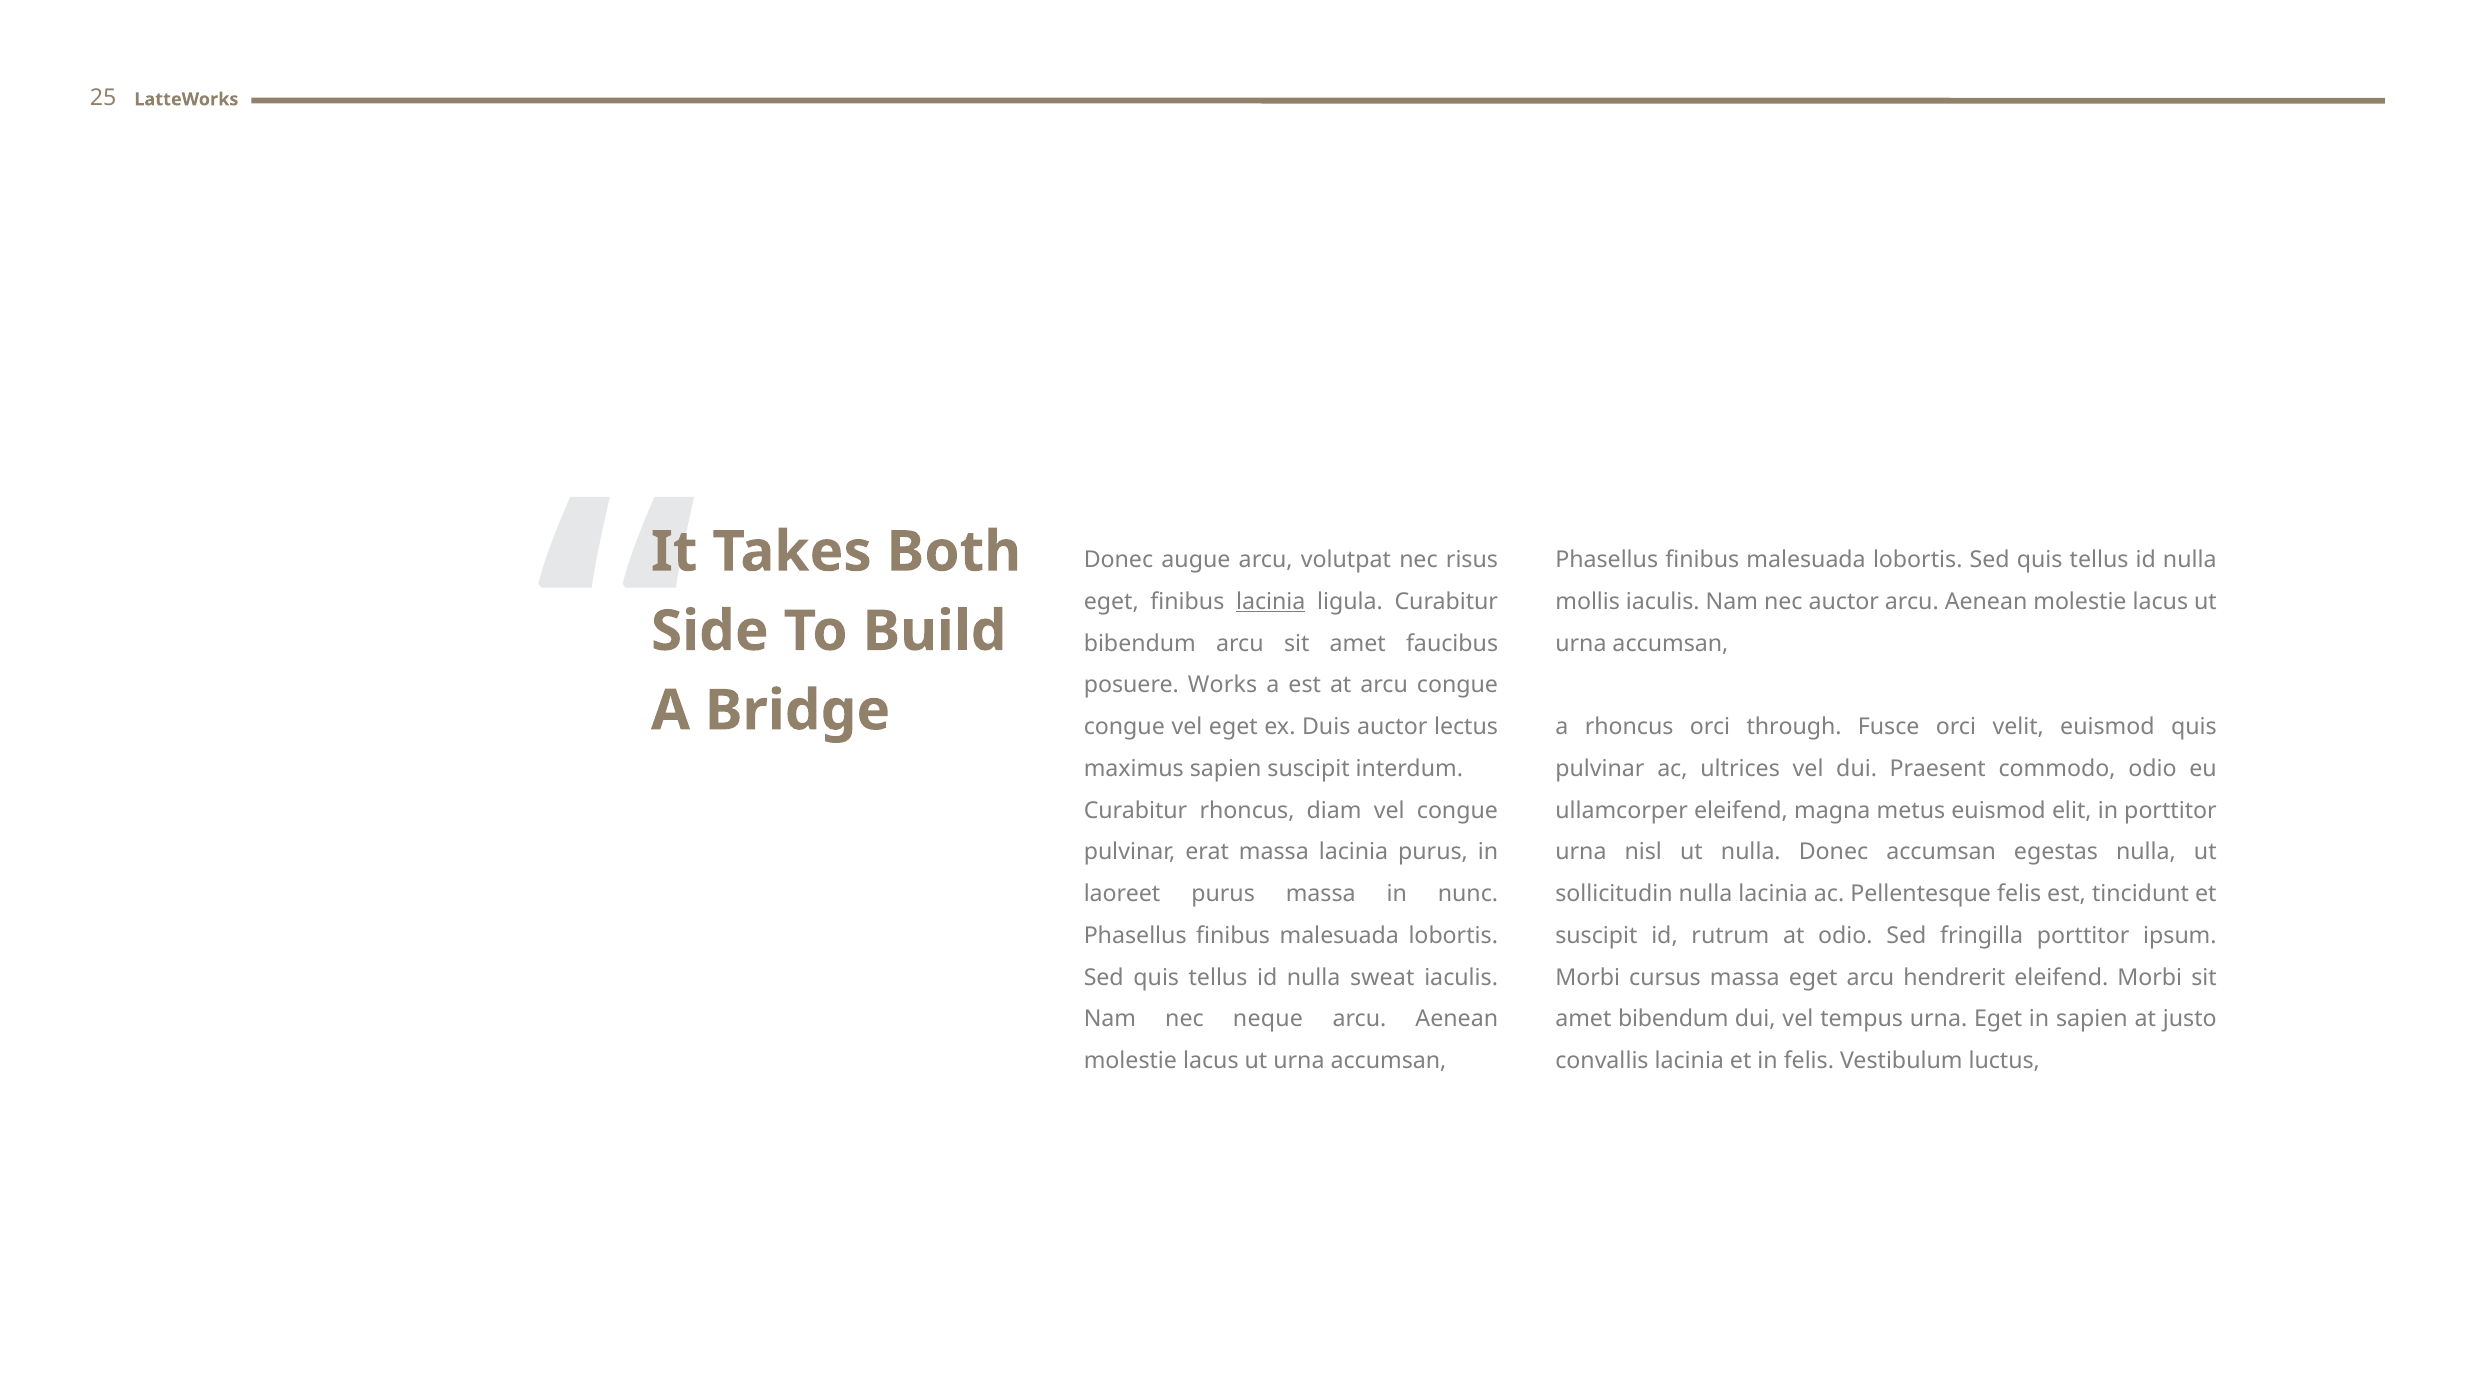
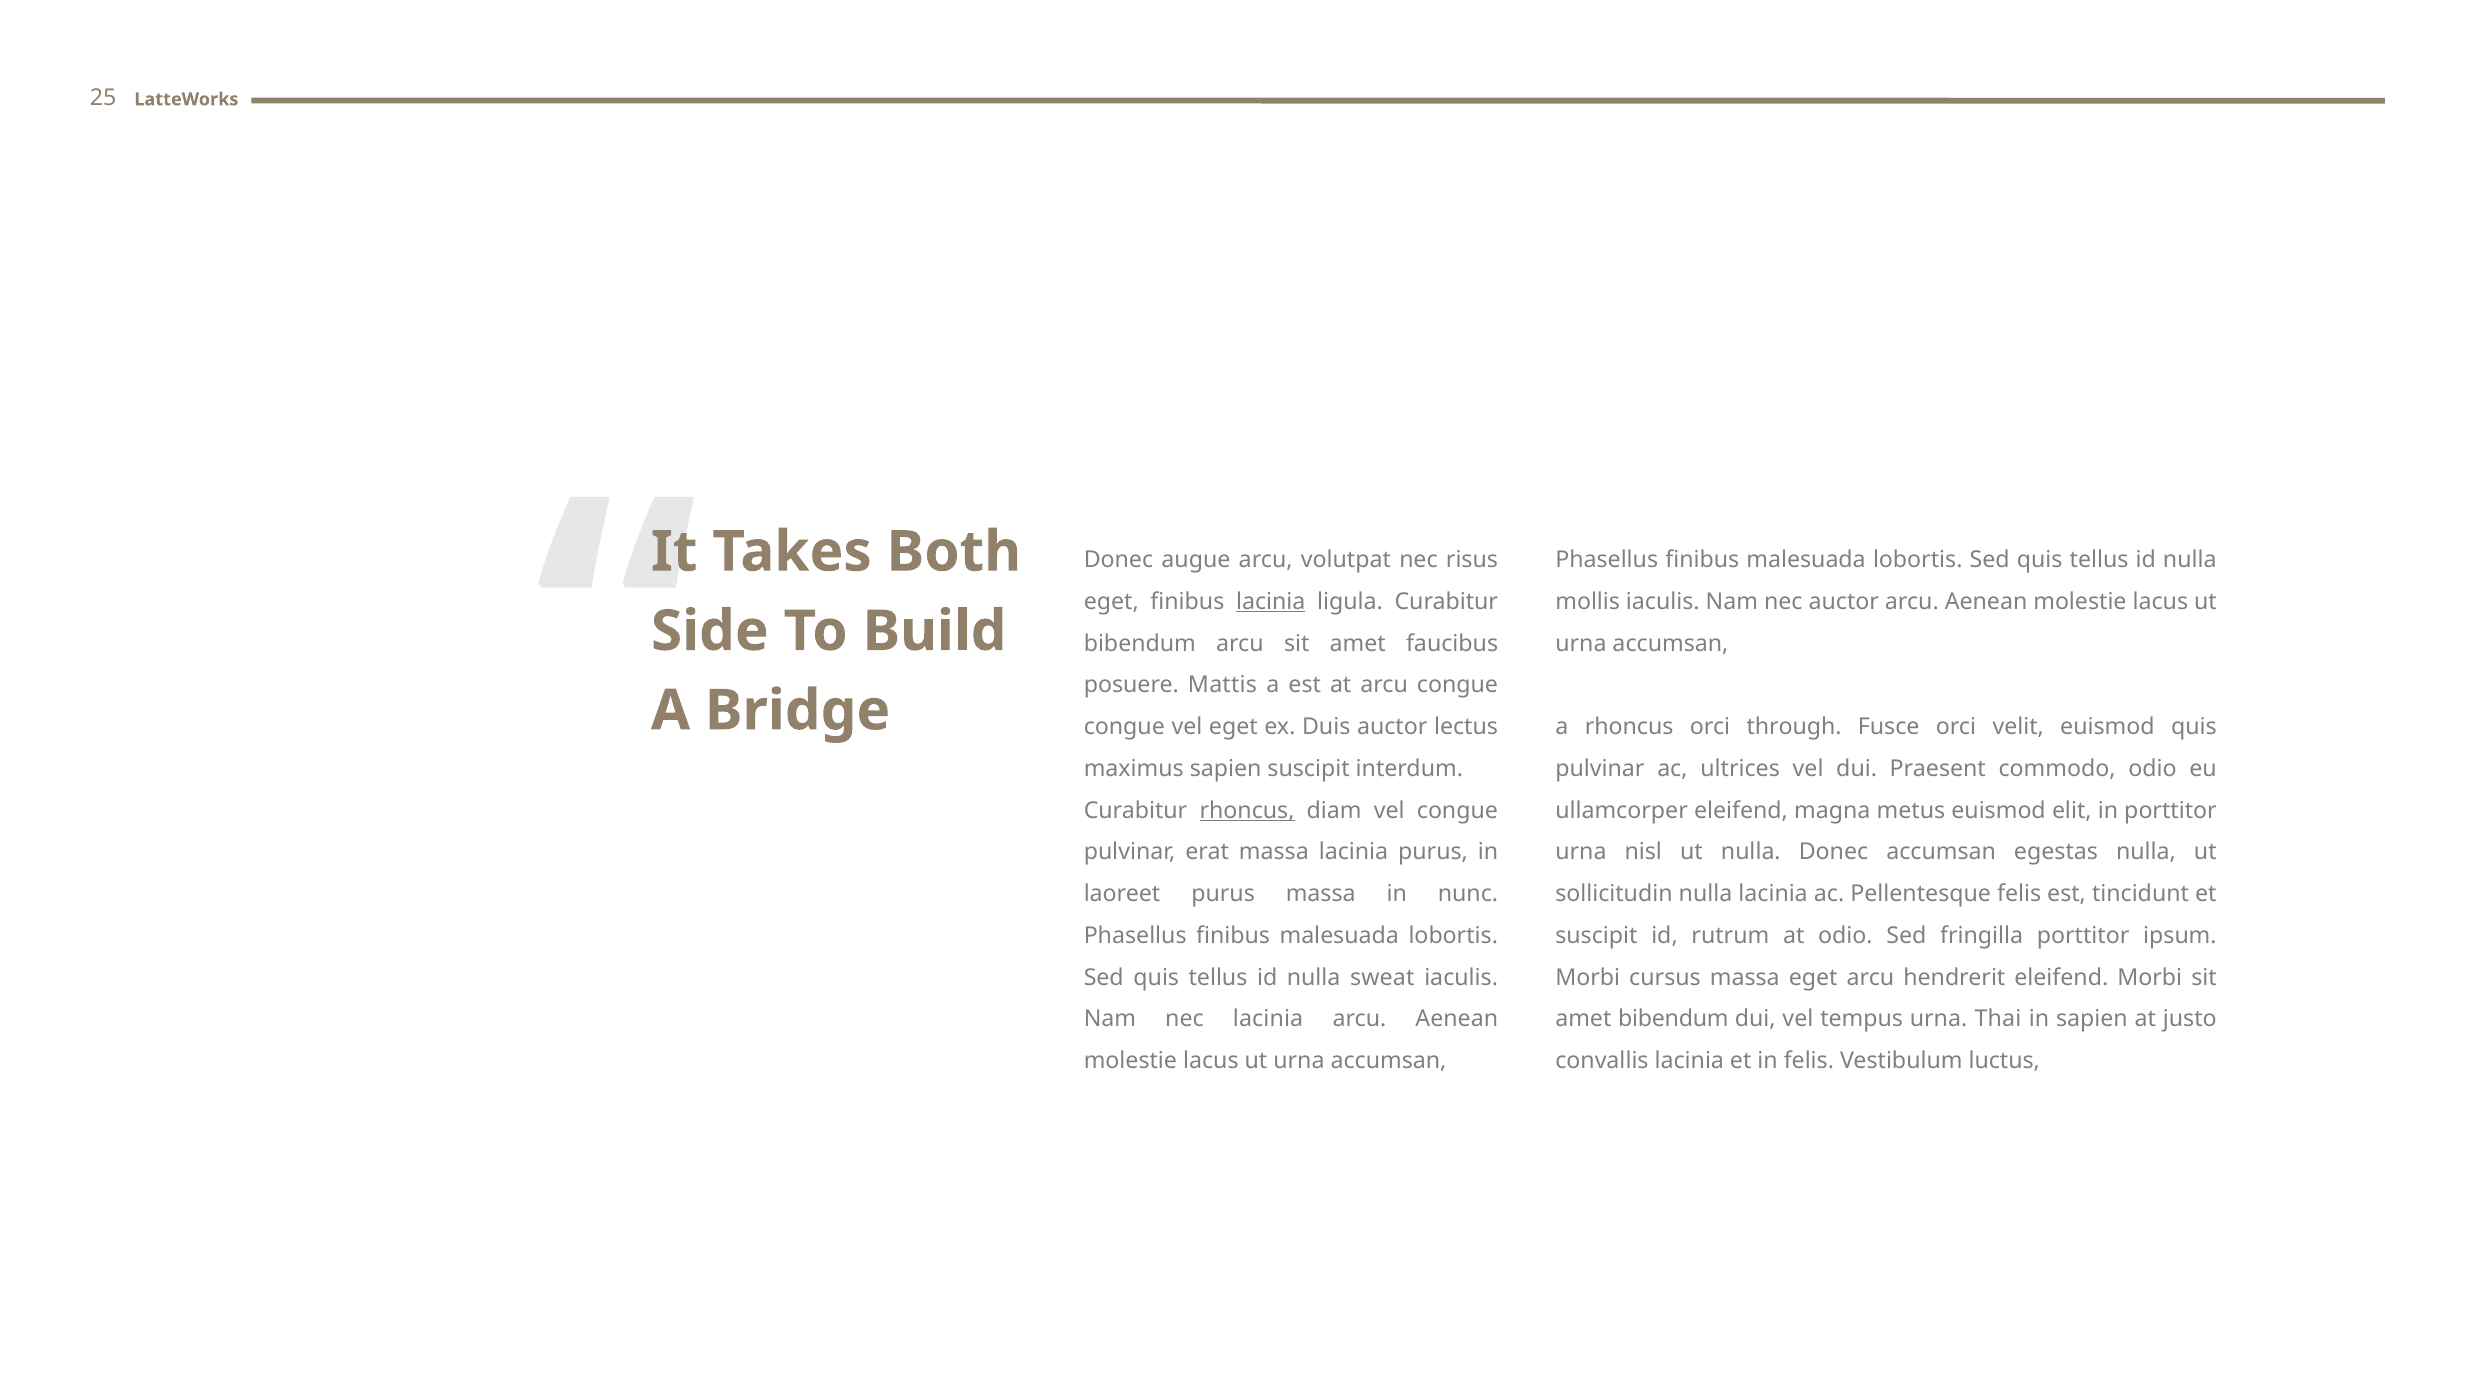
Works: Works -> Mattis
rhoncus at (1247, 810) underline: none -> present
nec neque: neque -> lacinia
urna Eget: Eget -> Thai
